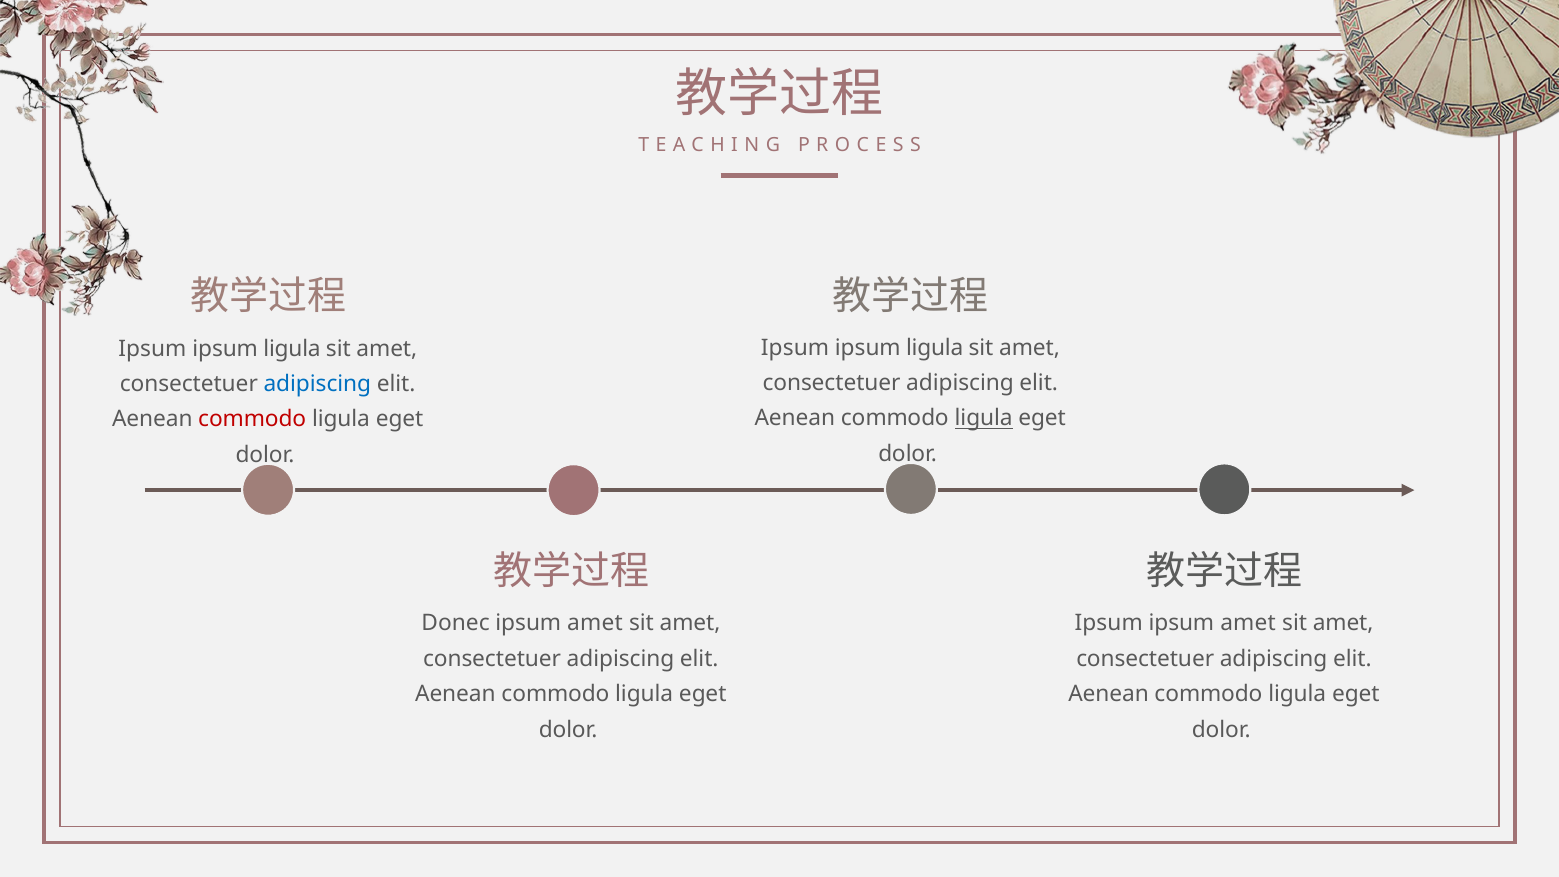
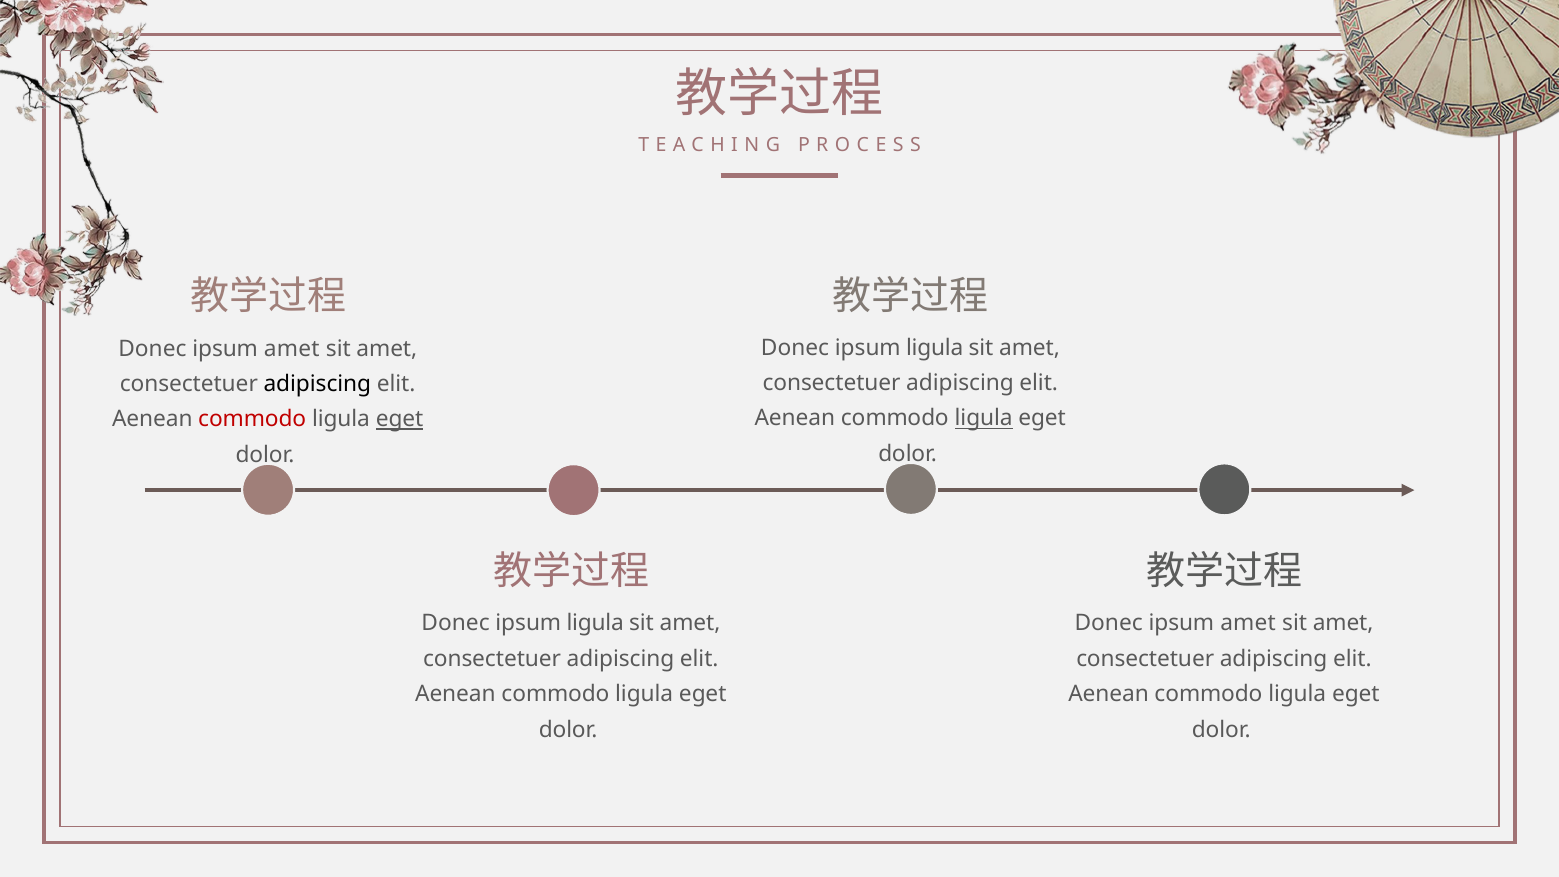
Ipsum at (795, 348): Ipsum -> Donec
Ipsum at (152, 348): Ipsum -> Donec
ligula at (292, 348): ligula -> amet
adipiscing at (317, 384) colour: blue -> black
eget at (400, 419) underline: none -> present
amet at (595, 623): amet -> ligula
Ipsum at (1109, 623): Ipsum -> Donec
